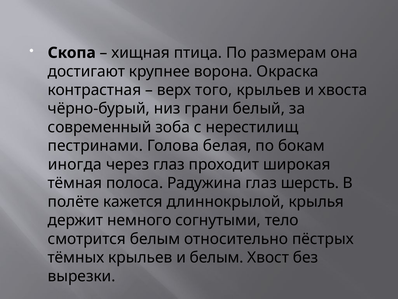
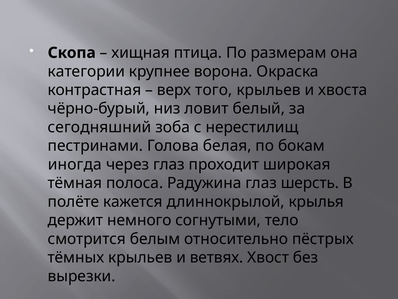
достигают: достигают -> категории
грани: грани -> ловит
современный: современный -> сегодняшний
и белым: белым -> ветвях
